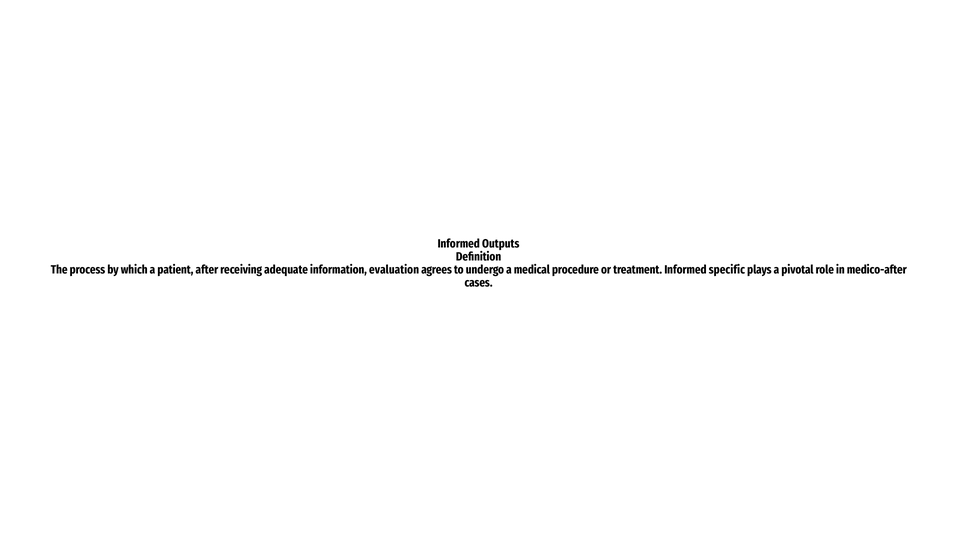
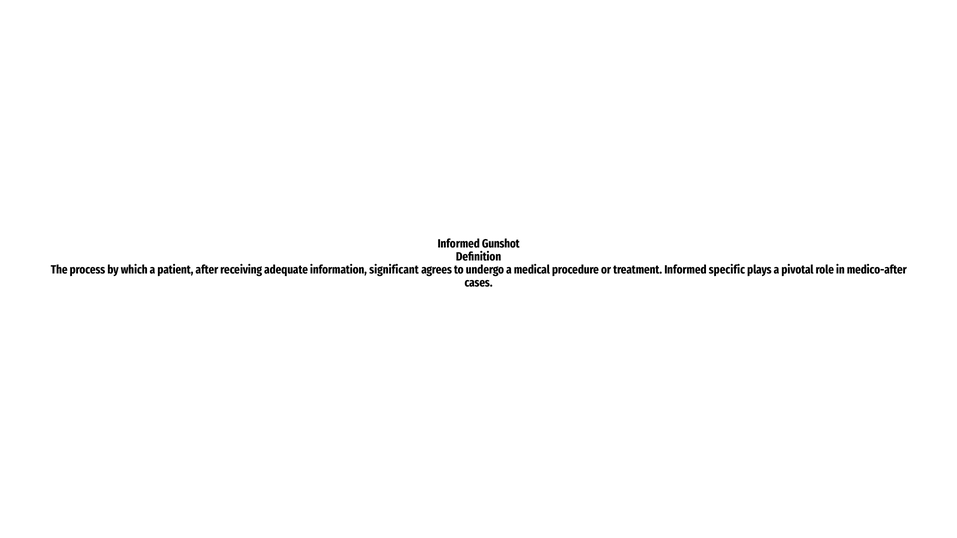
Outputs: Outputs -> Gunshot
evaluation: evaluation -> significant
